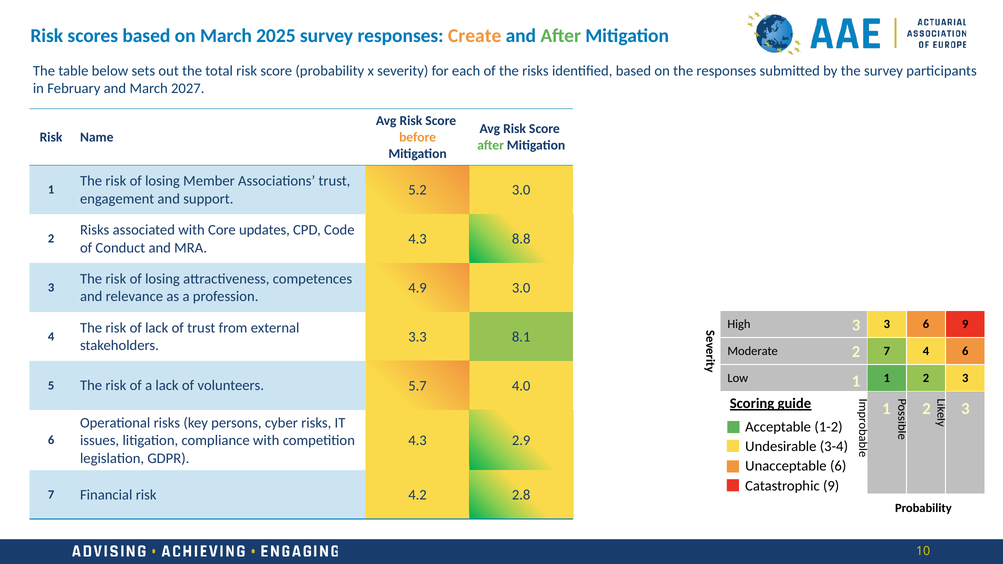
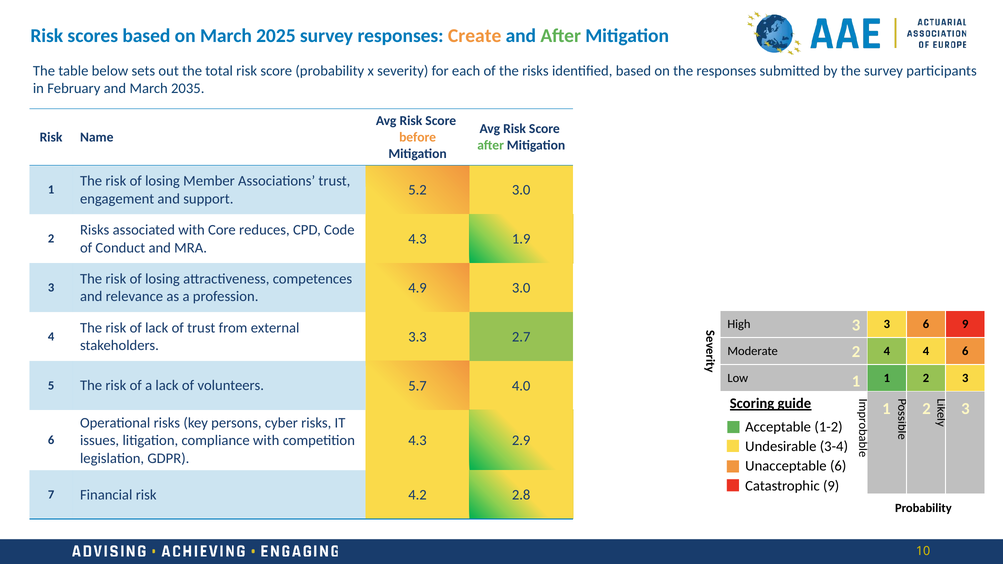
2027: 2027 -> 2035
updates: updates -> reduces
8.8: 8.8 -> 1.9
8.1: 8.1 -> 2.7
Moderate 7: 7 -> 4
